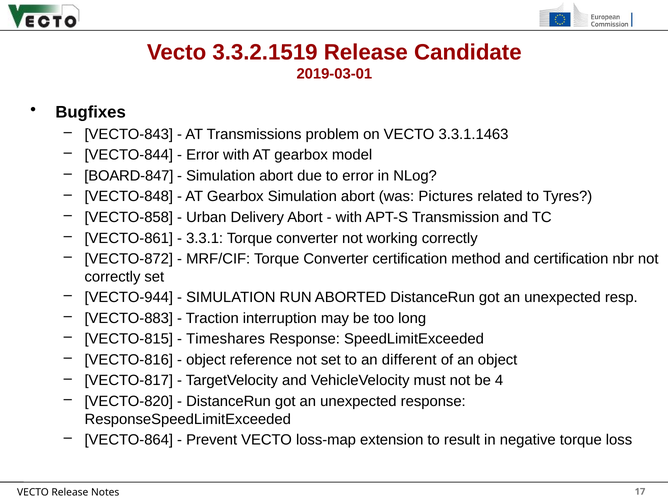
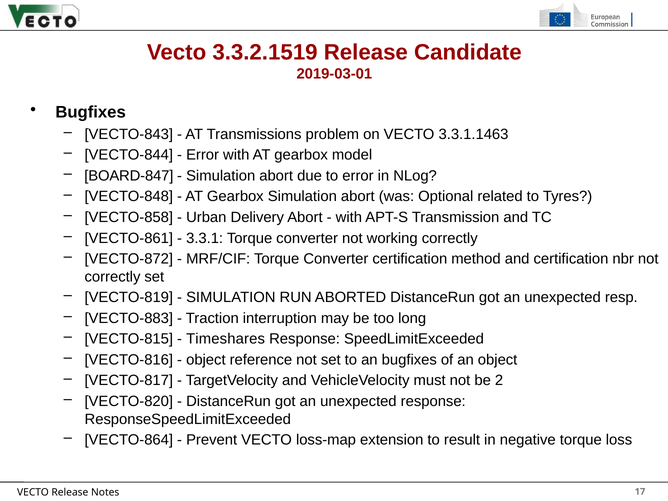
Pictures: Pictures -> Optional
VECTO-944: VECTO-944 -> VECTO-819
an different: different -> bugfixes
4: 4 -> 2
